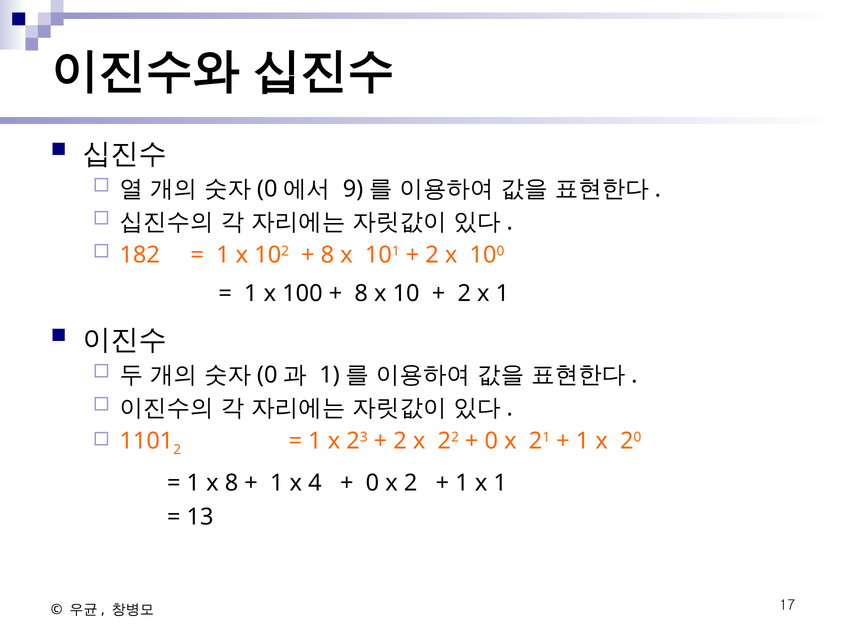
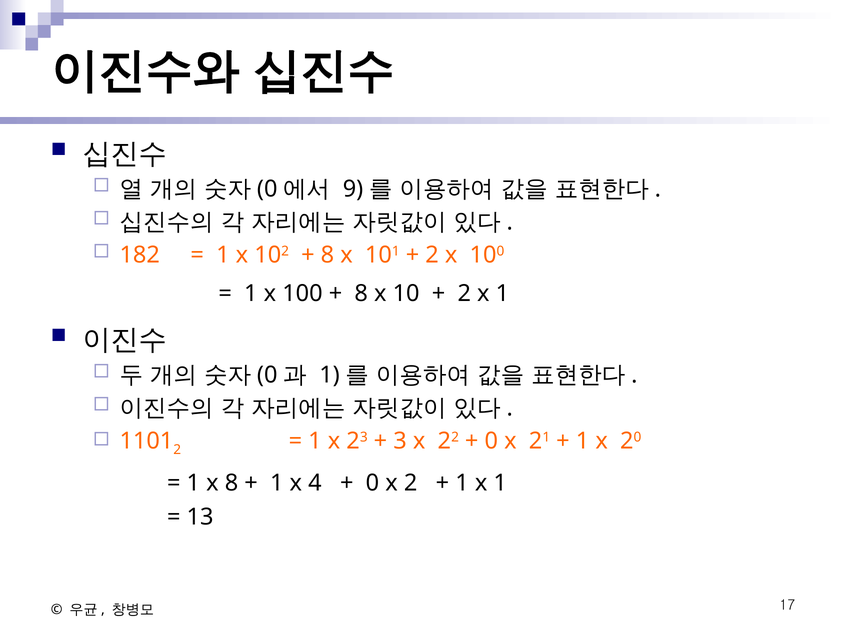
2 at (400, 441): 2 -> 3
